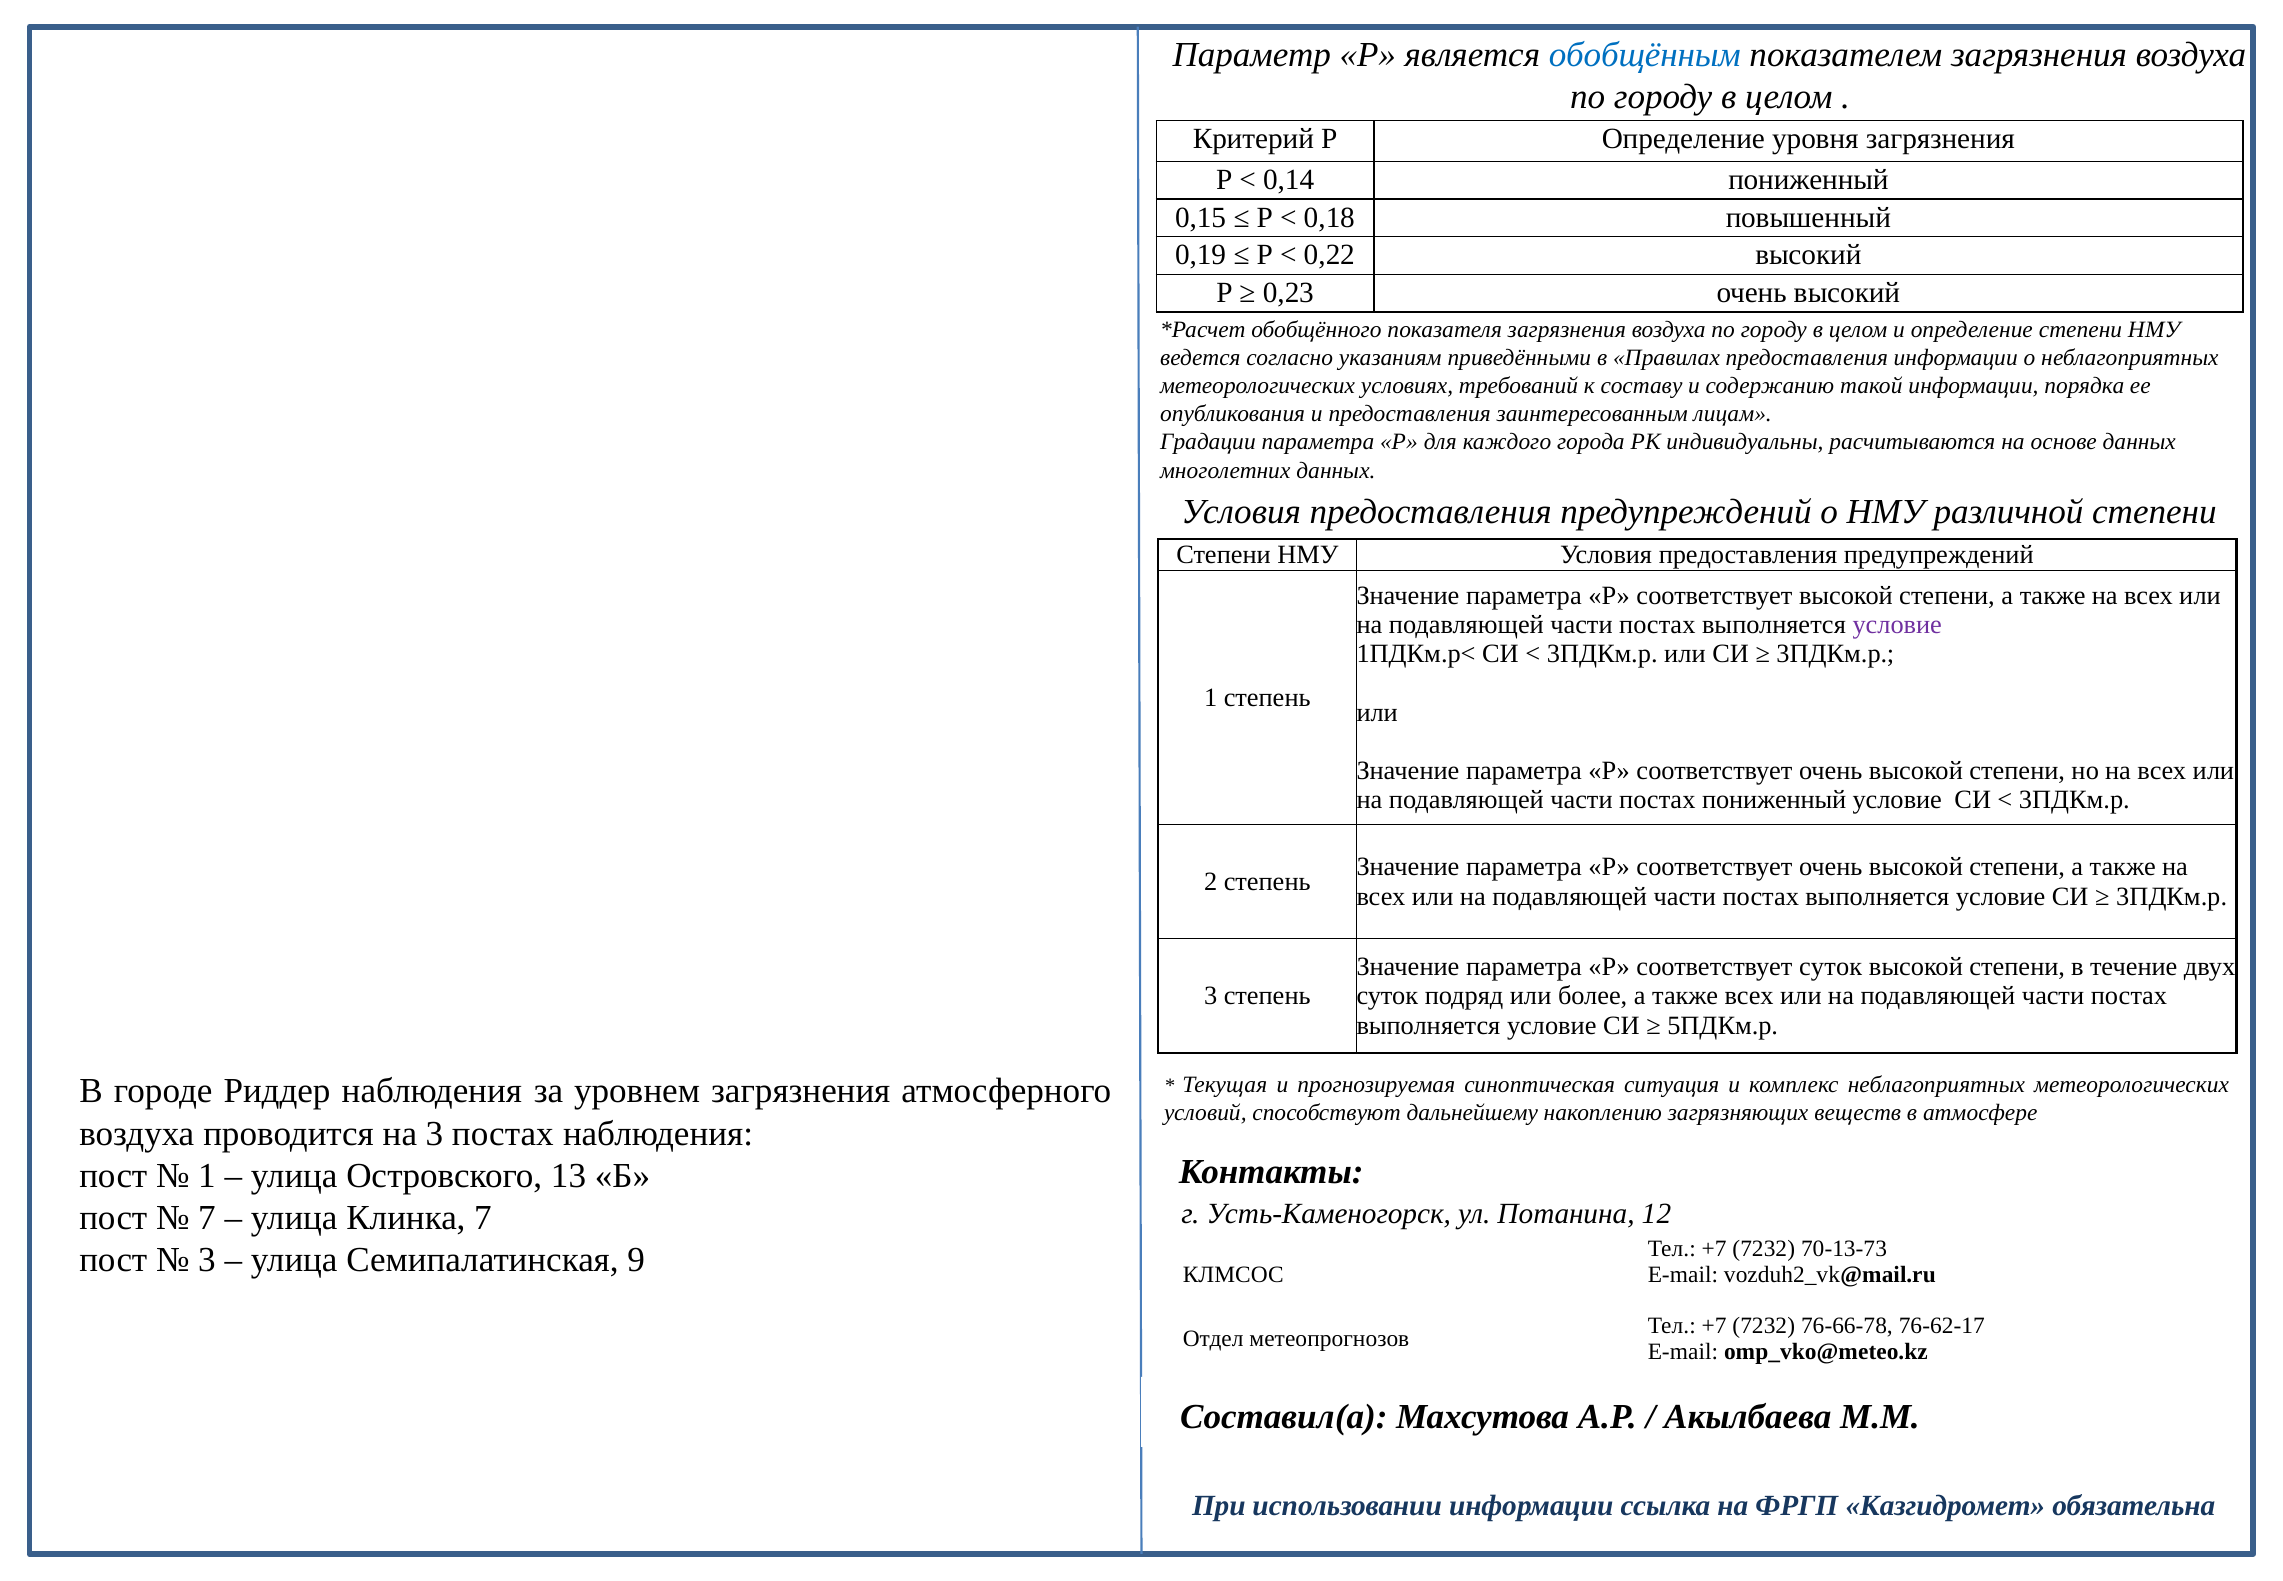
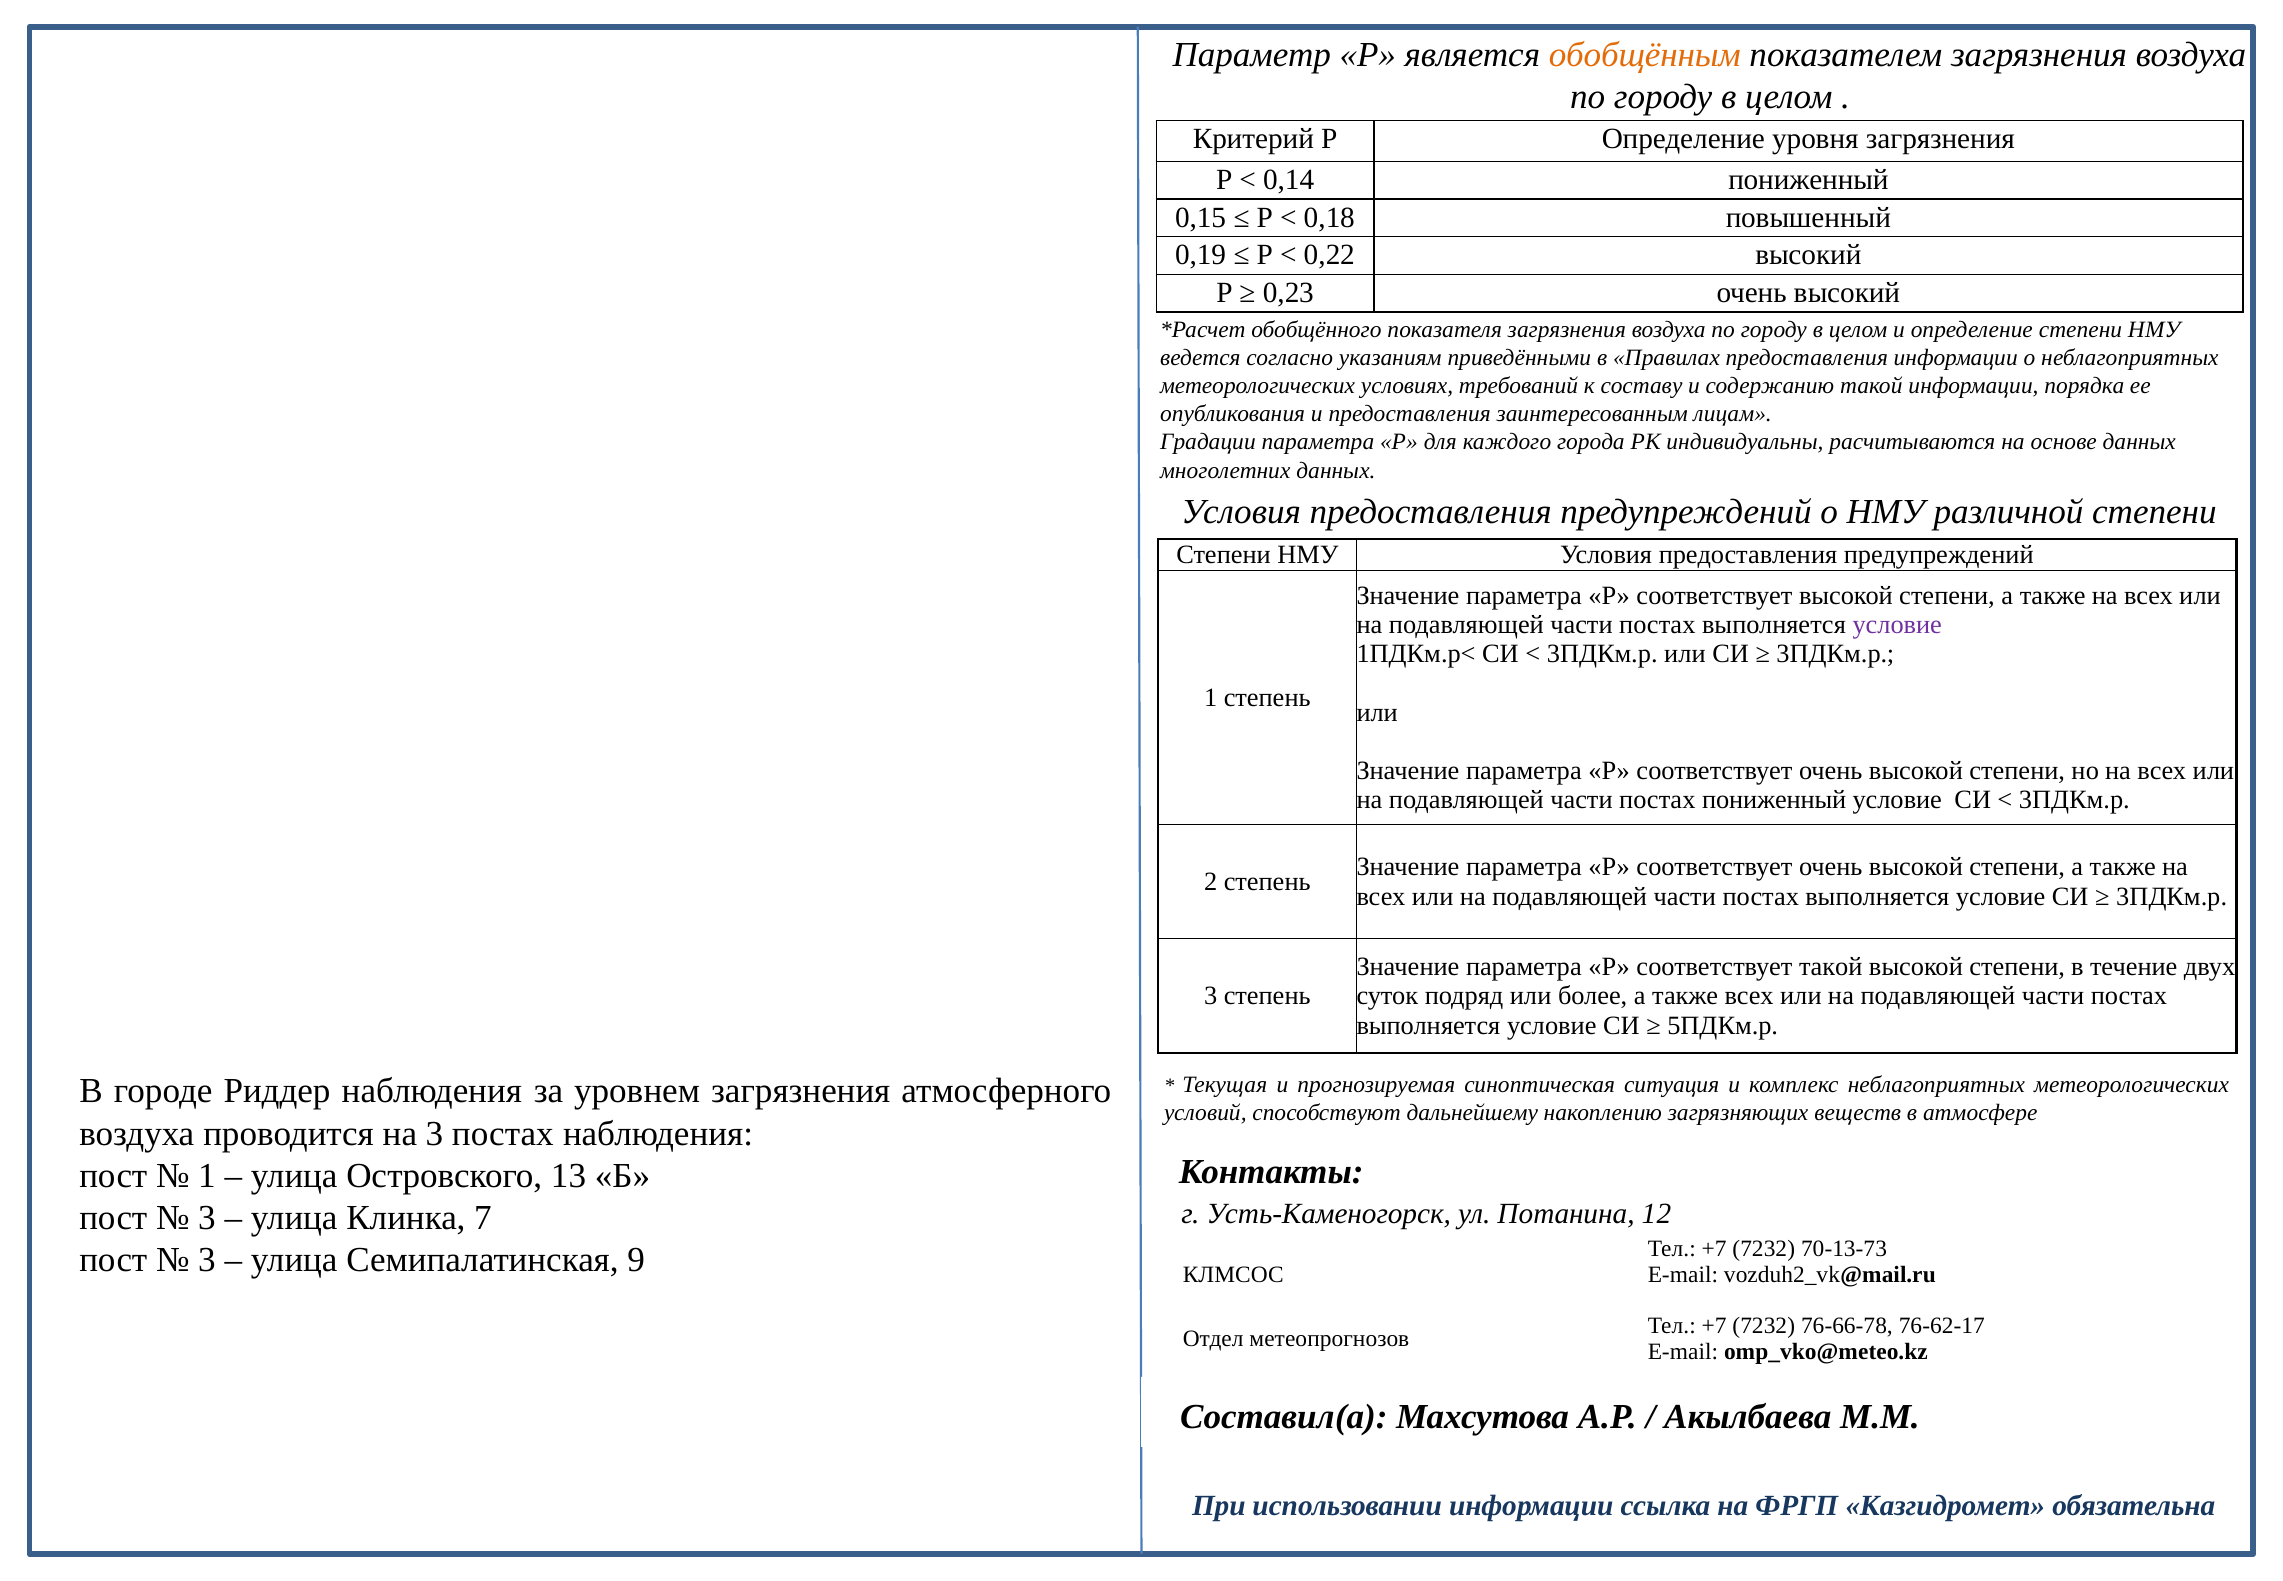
обобщённым colour: blue -> orange
соответствует суток: суток -> такой
7 at (207, 1217): 7 -> 3
